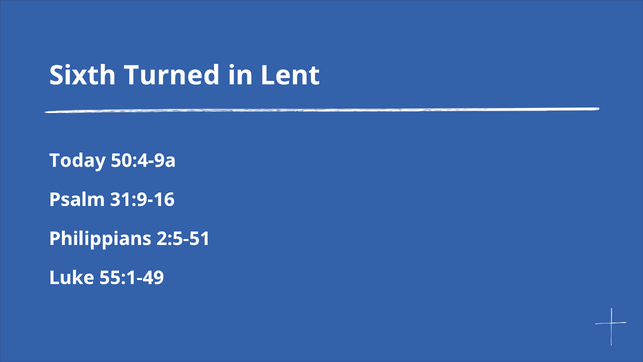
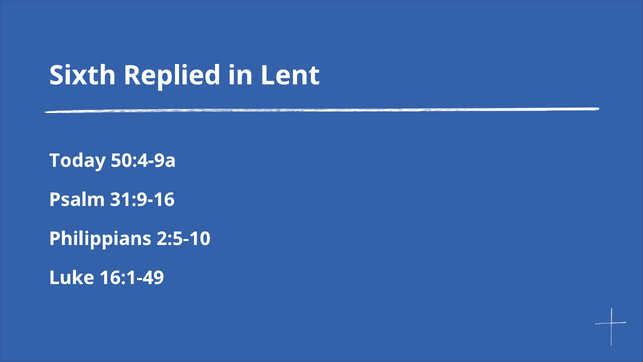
Turned: Turned -> Replied
2:5-51: 2:5-51 -> 2:5-10
55:1-49: 55:1-49 -> 16:1-49
